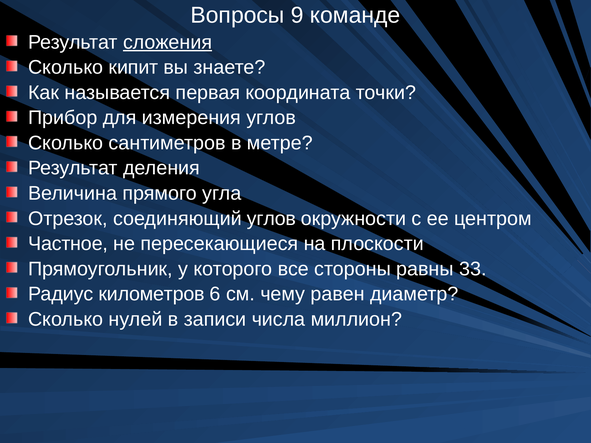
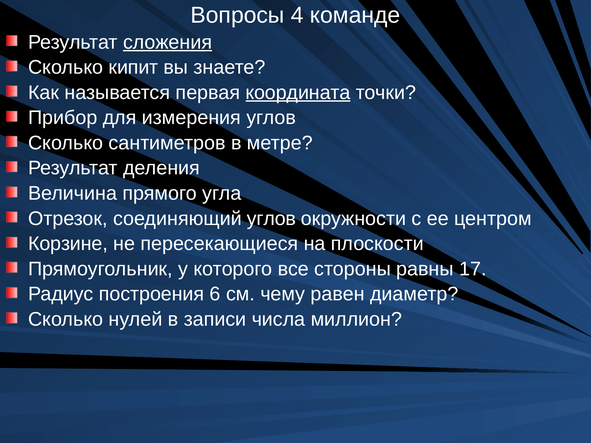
9: 9 -> 4
координата underline: none -> present
Частное: Частное -> Корзине
33: 33 -> 17
километров: километров -> построения
